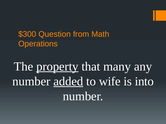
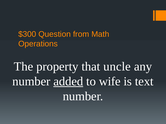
property underline: present -> none
many: many -> uncle
into: into -> text
